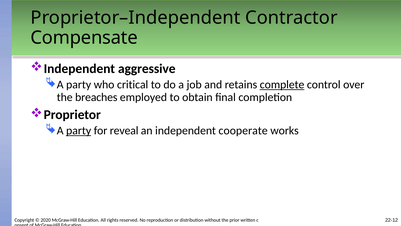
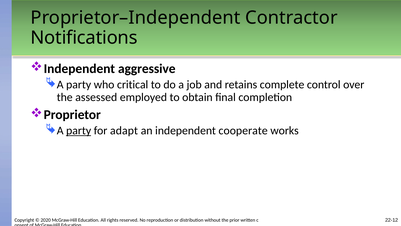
Compensate: Compensate -> Notifications
complete underline: present -> none
breaches: breaches -> assessed
reveal: reveal -> adapt
